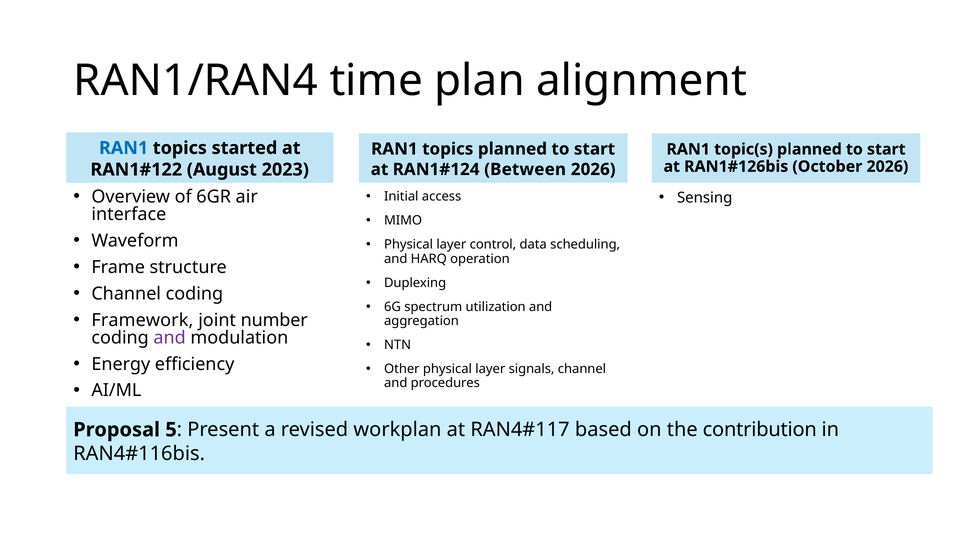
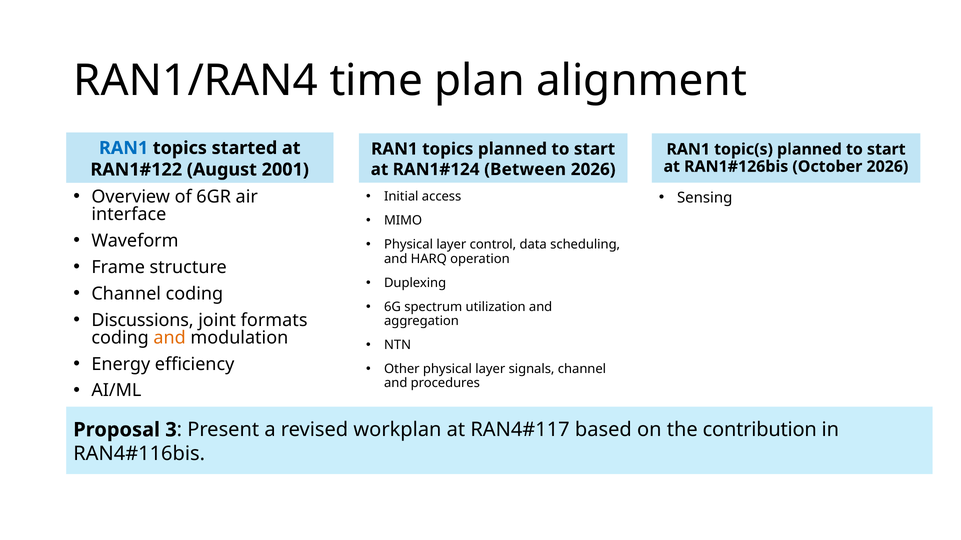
2023: 2023 -> 2001
Framework: Framework -> Discussions
number: number -> formats
and at (170, 338) colour: purple -> orange
5: 5 -> 3
